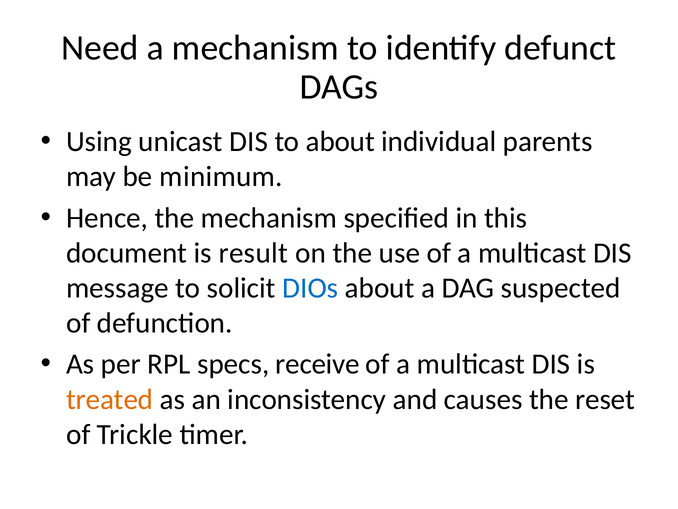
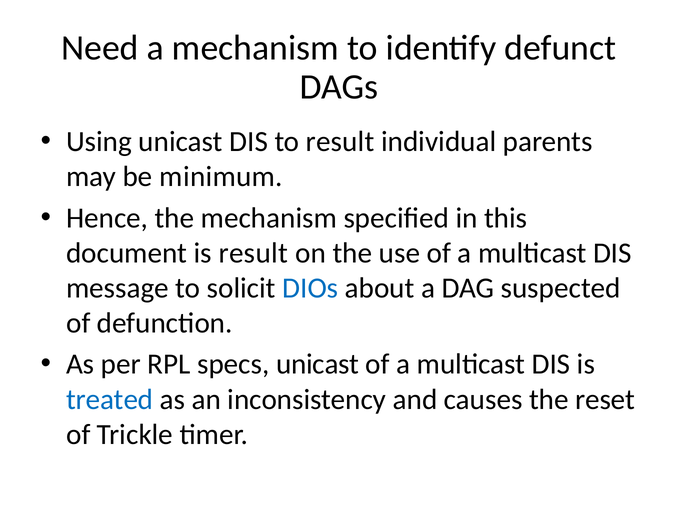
to about: about -> result
specs receive: receive -> unicast
treated colour: orange -> blue
